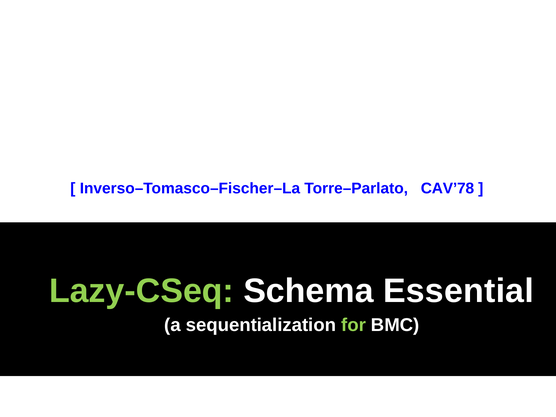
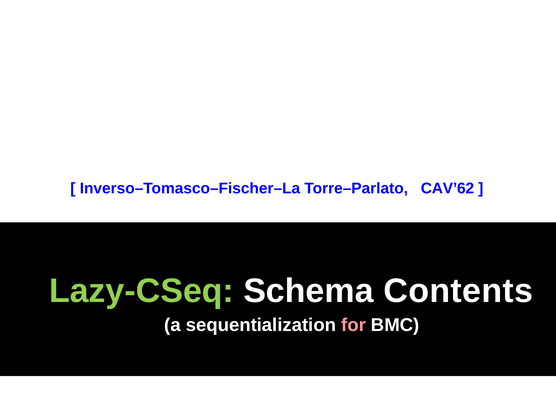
CAV’78: CAV’78 -> CAV’62
Essential: Essential -> Contents
for colour: light green -> pink
